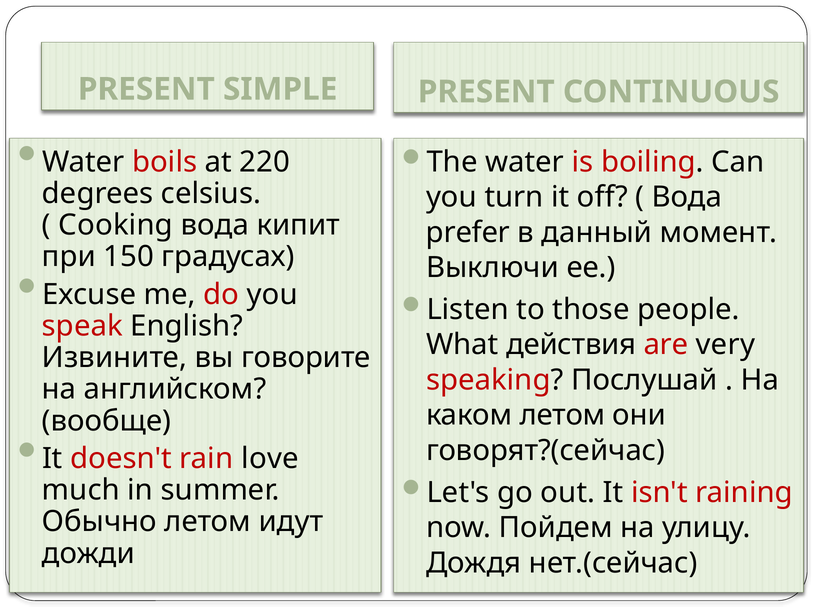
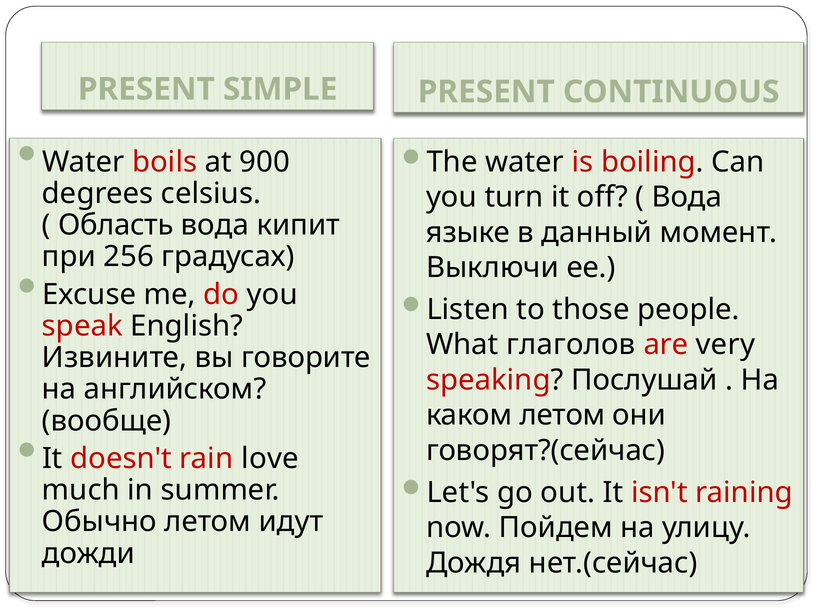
220: 220 -> 900
Cooking: Cooking -> Область
prefer: prefer -> языке
150: 150 -> 256
действия: действия -> глаголов
